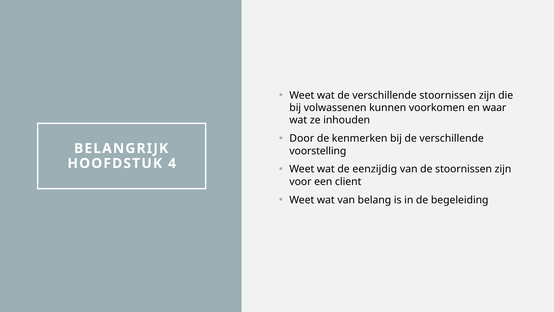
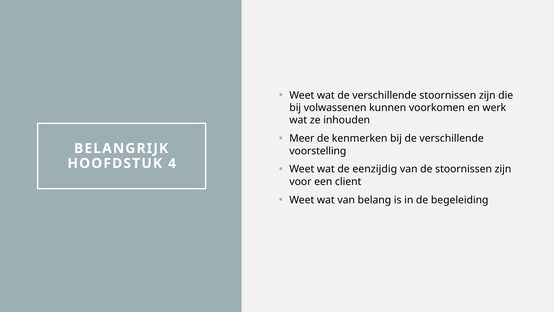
waar: waar -> werk
Door: Door -> Meer
